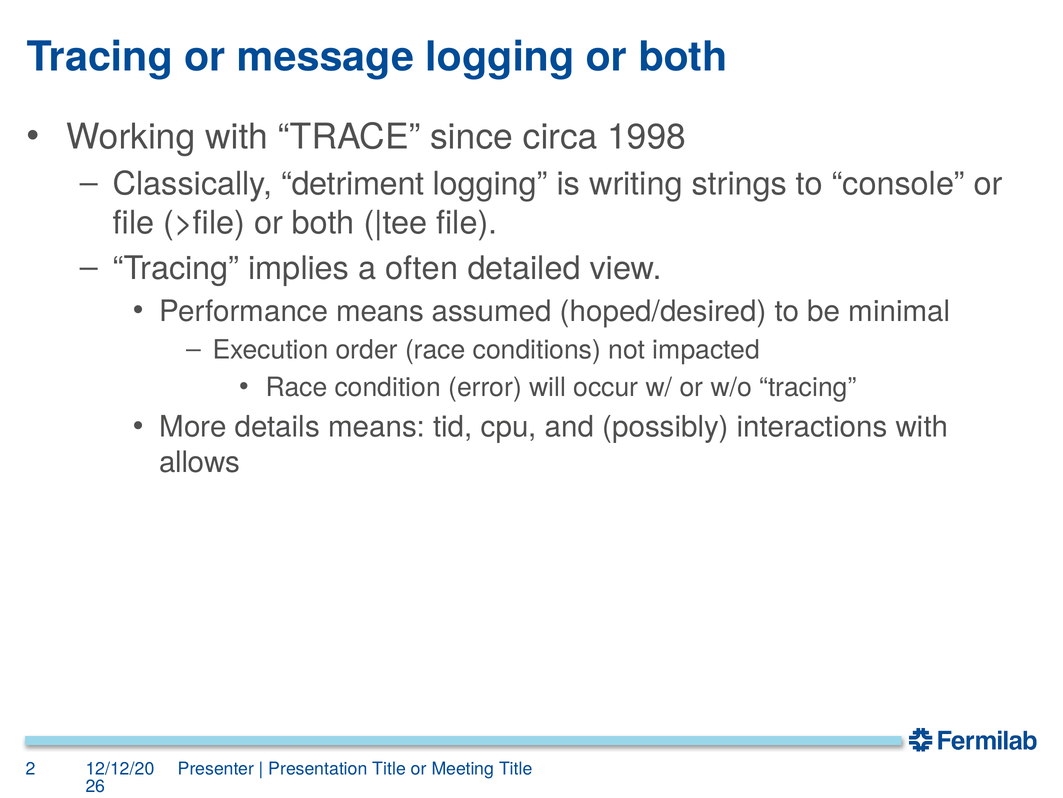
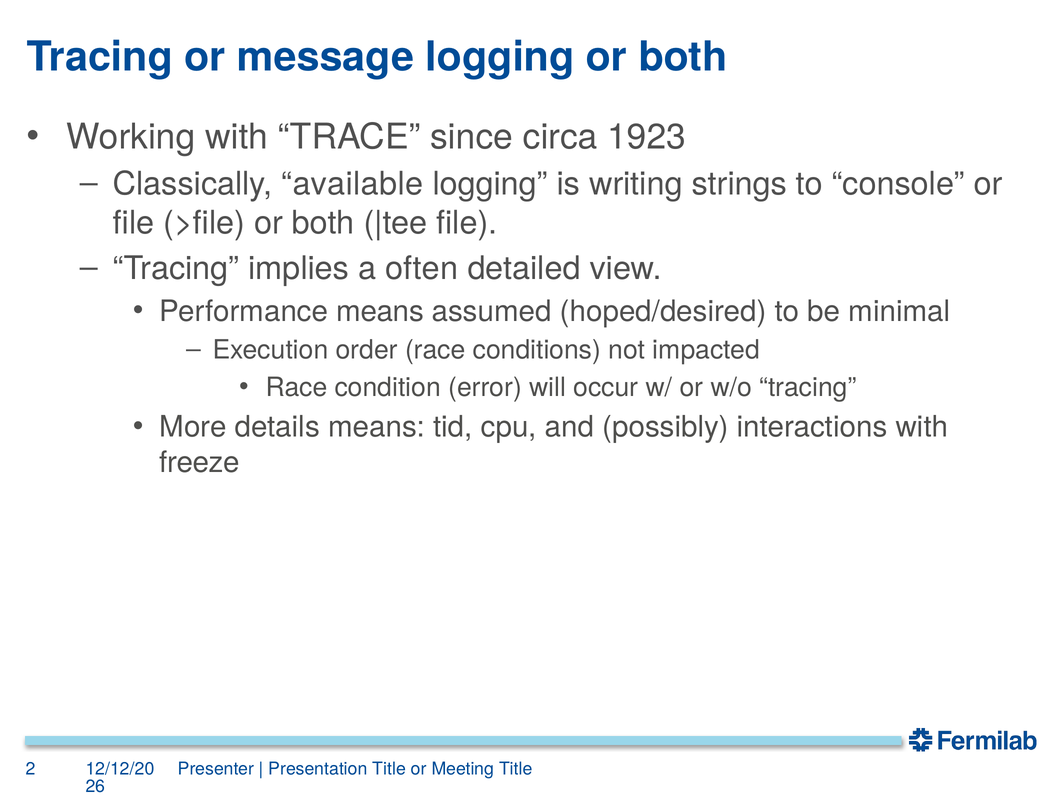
1998: 1998 -> 1923
detriment: detriment -> available
allows: allows -> freeze
